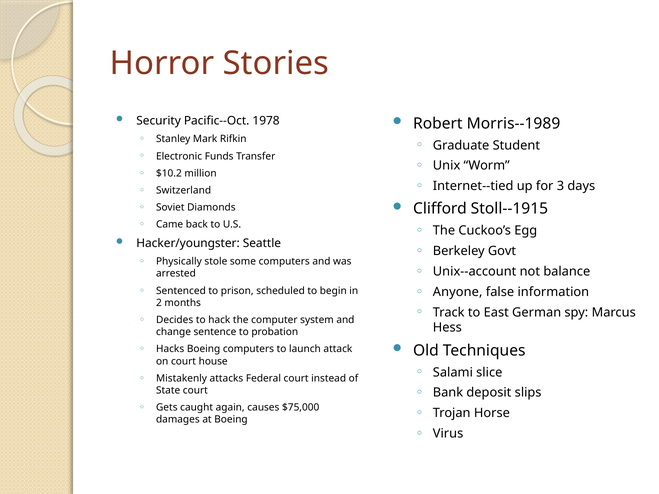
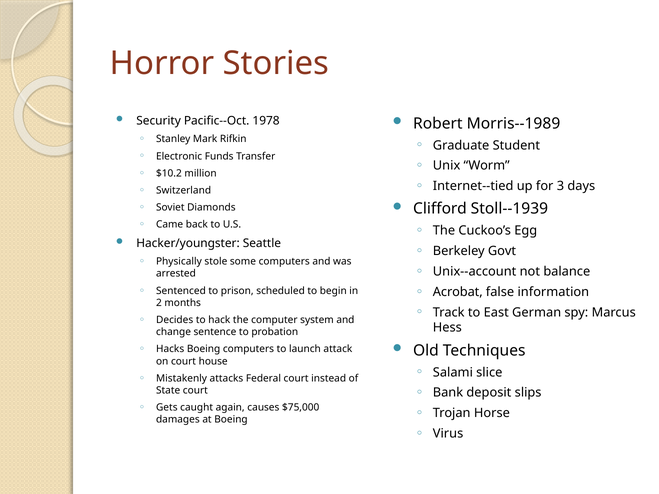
Stoll--1915: Stoll--1915 -> Stoll--1939
Anyone: Anyone -> Acrobat
